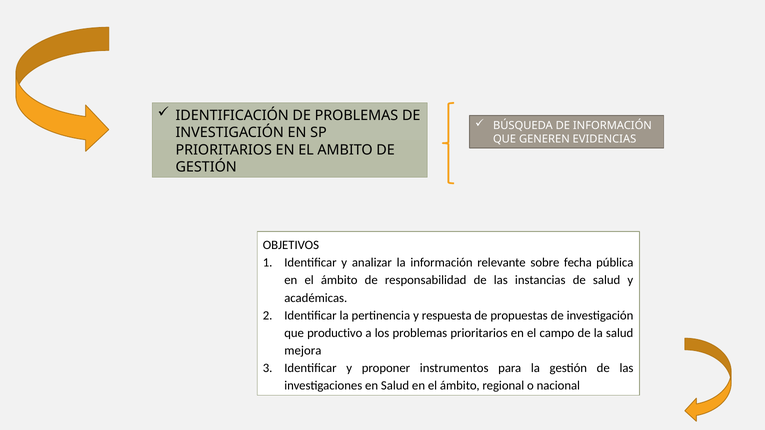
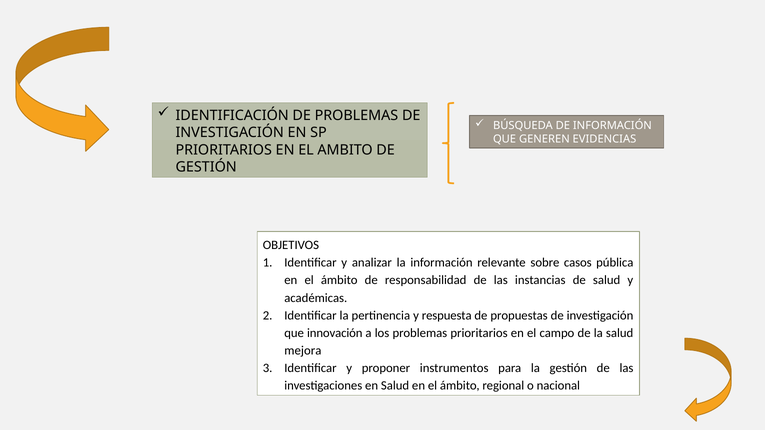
fecha: fecha -> casos
productivo: productivo -> innovación
